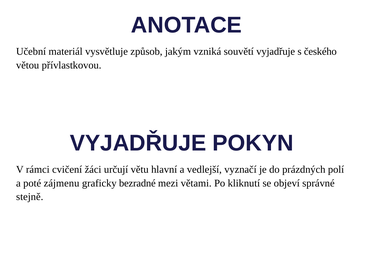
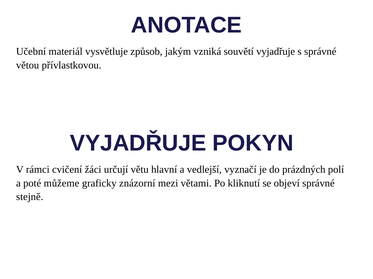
s českého: českého -> správné
zájmenu: zájmenu -> můžeme
bezradné: bezradné -> znázorní
